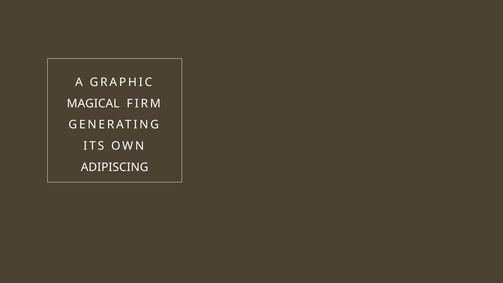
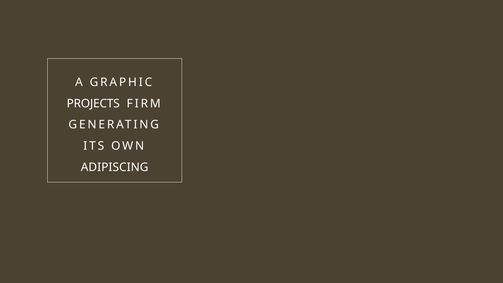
MAGICAL: MAGICAL -> PROJECTS
